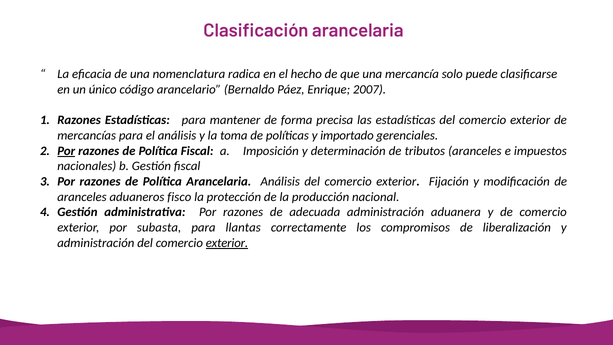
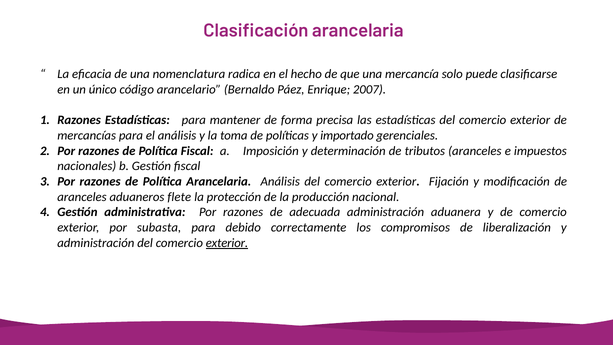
Por at (66, 151) underline: present -> none
fisco: fisco -> flete
llantas: llantas -> debido
